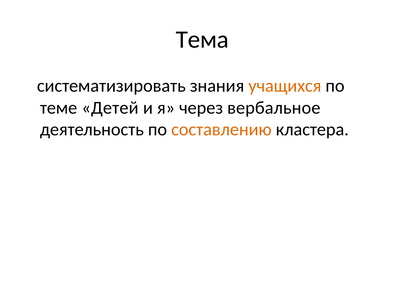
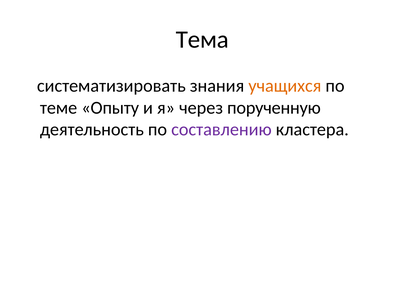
Детей: Детей -> Опыту
вербальное: вербальное -> порученную
составлению colour: orange -> purple
